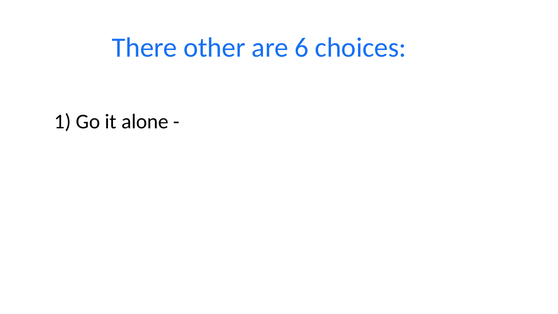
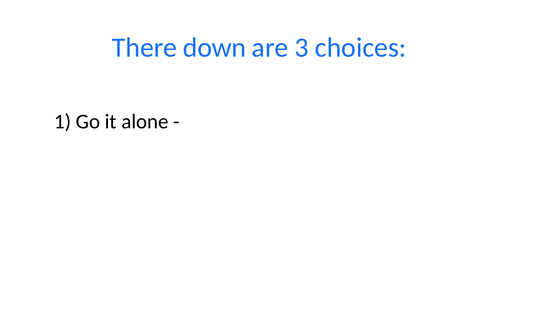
other: other -> down
6: 6 -> 3
